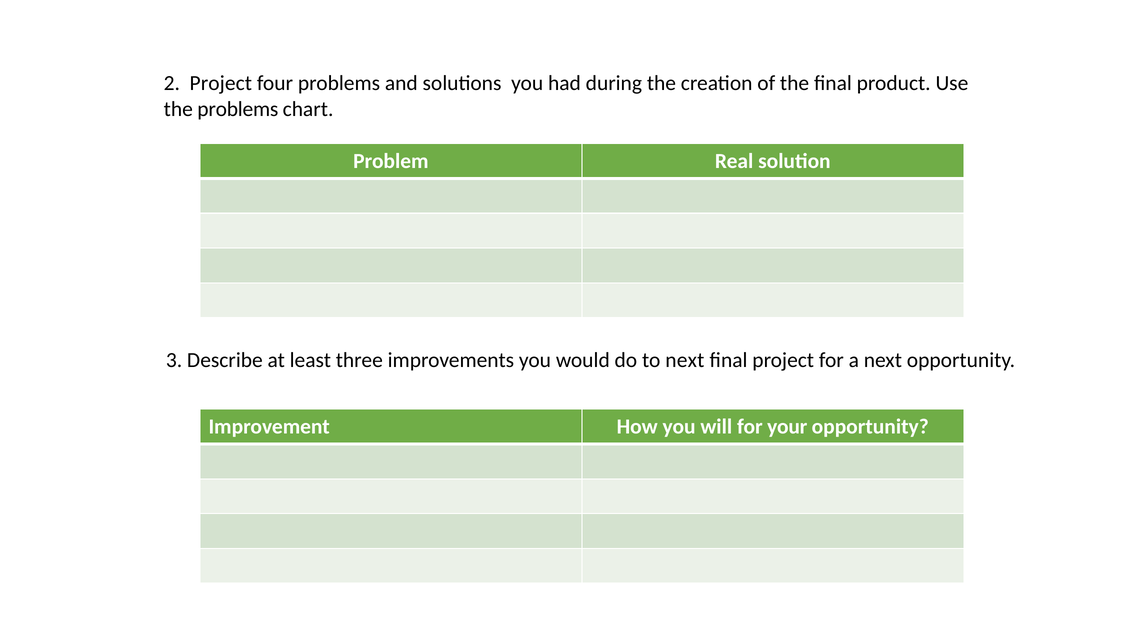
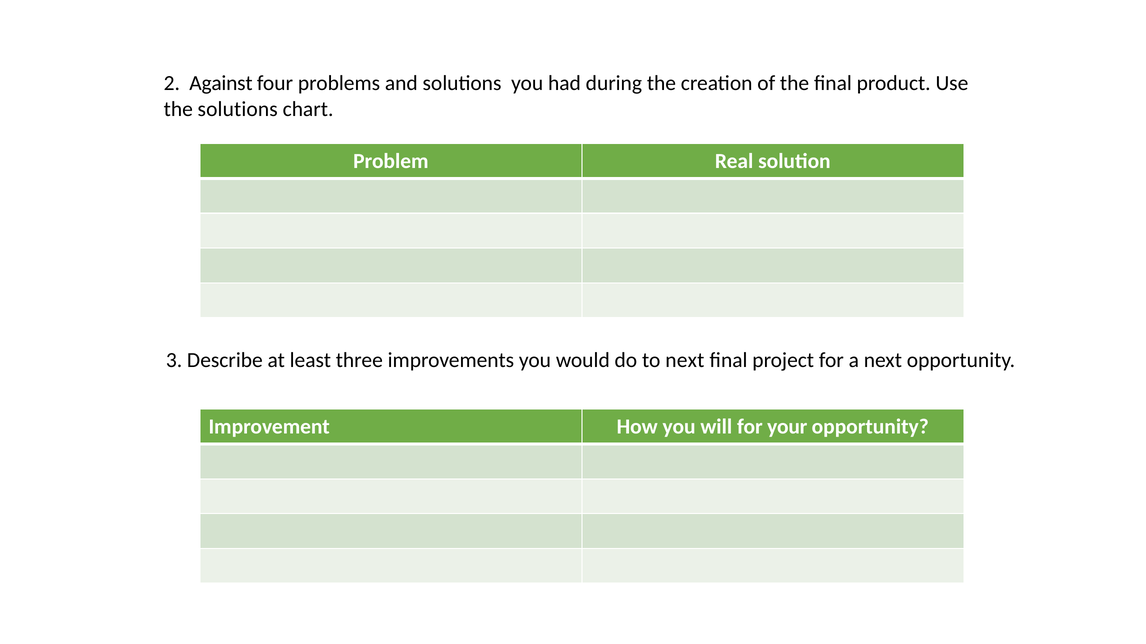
2 Project: Project -> Against
the problems: problems -> solutions
